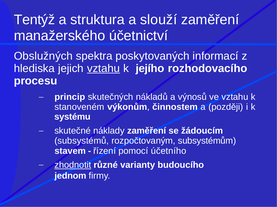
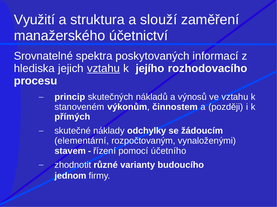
Tentýž: Tentýž -> Využití
Obslužných: Obslužných -> Srovnatelné
systému: systému -> přímých
náklady zaměření: zaměření -> odchylky
subsystémů: subsystémů -> elementární
subsystémům: subsystémům -> vynaloženými
zhodnotit underline: present -> none
